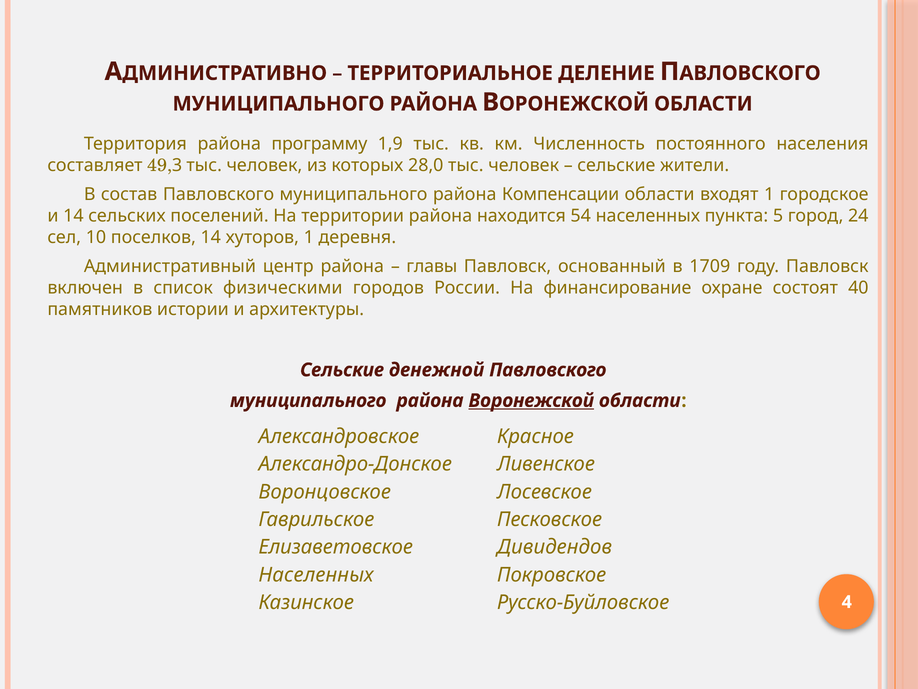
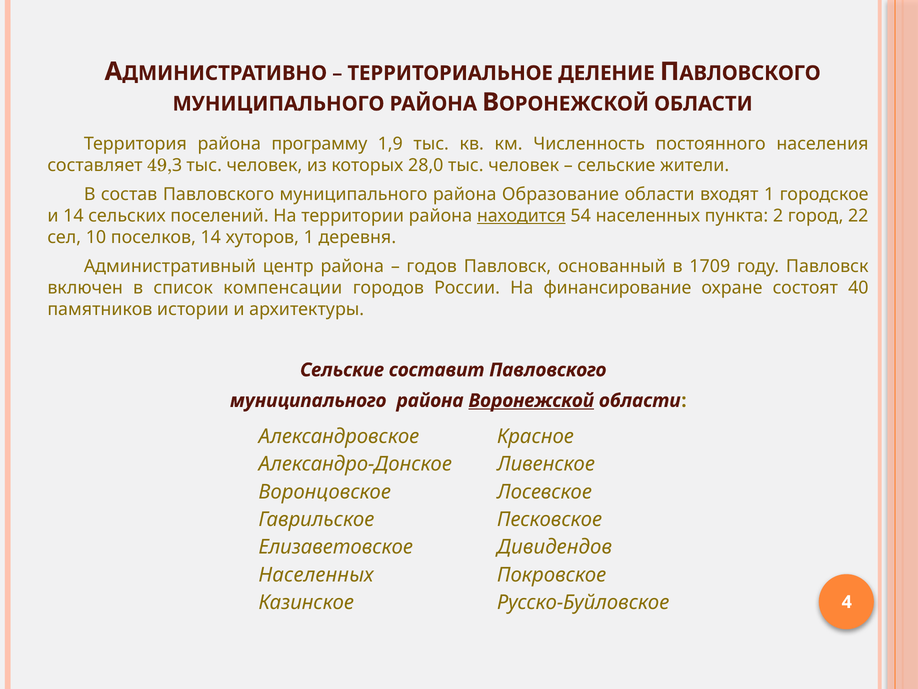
Компенсации: Компенсации -> Образование
находится underline: none -> present
5: 5 -> 2
24: 24 -> 22
главы: главы -> годов
физическими: физическими -> компенсации
денежной: денежной -> составит
